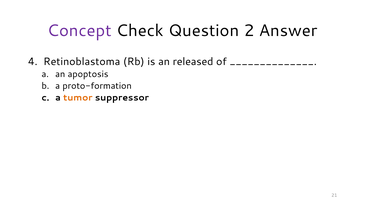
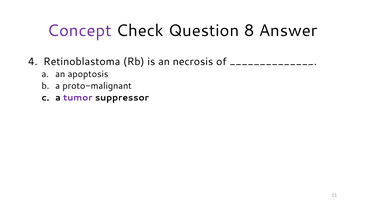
2: 2 -> 8
released: released -> necrosis
proto-formation: proto-formation -> proto-malignant
tumor colour: orange -> purple
